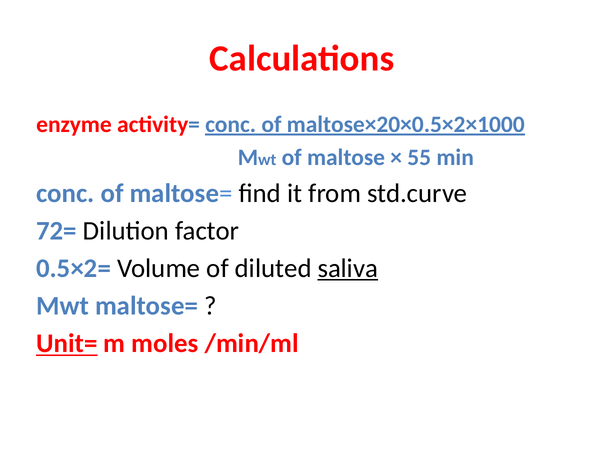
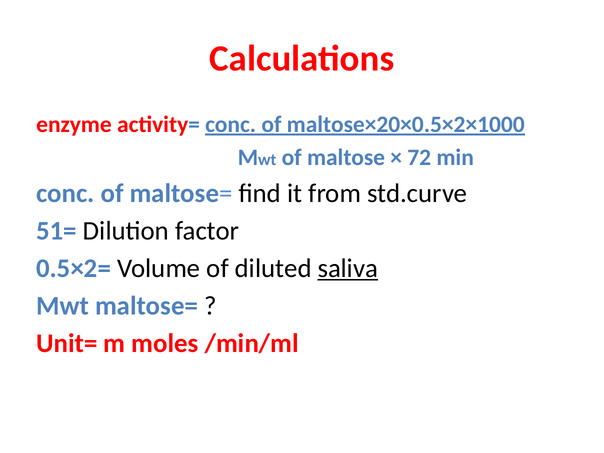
55: 55 -> 72
72=: 72= -> 51=
Unit= underline: present -> none
